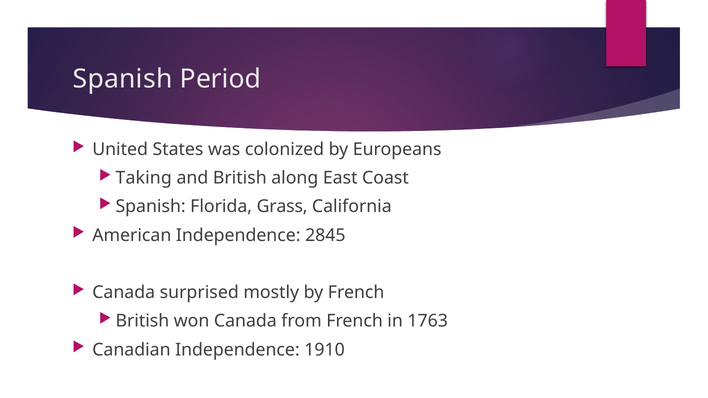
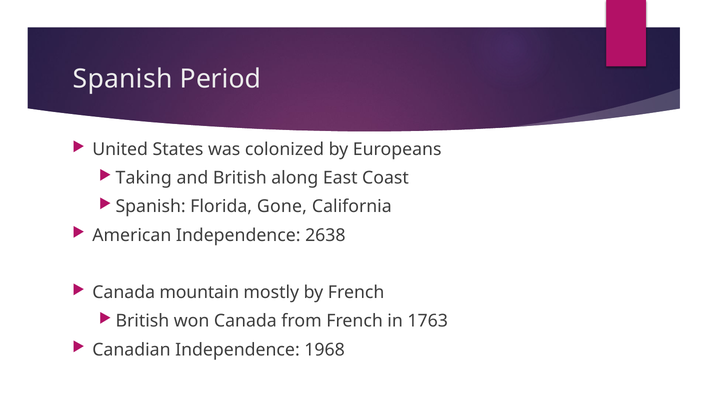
Grass: Grass -> Gone
2845: 2845 -> 2638
surprised: surprised -> mountain
1910: 1910 -> 1968
